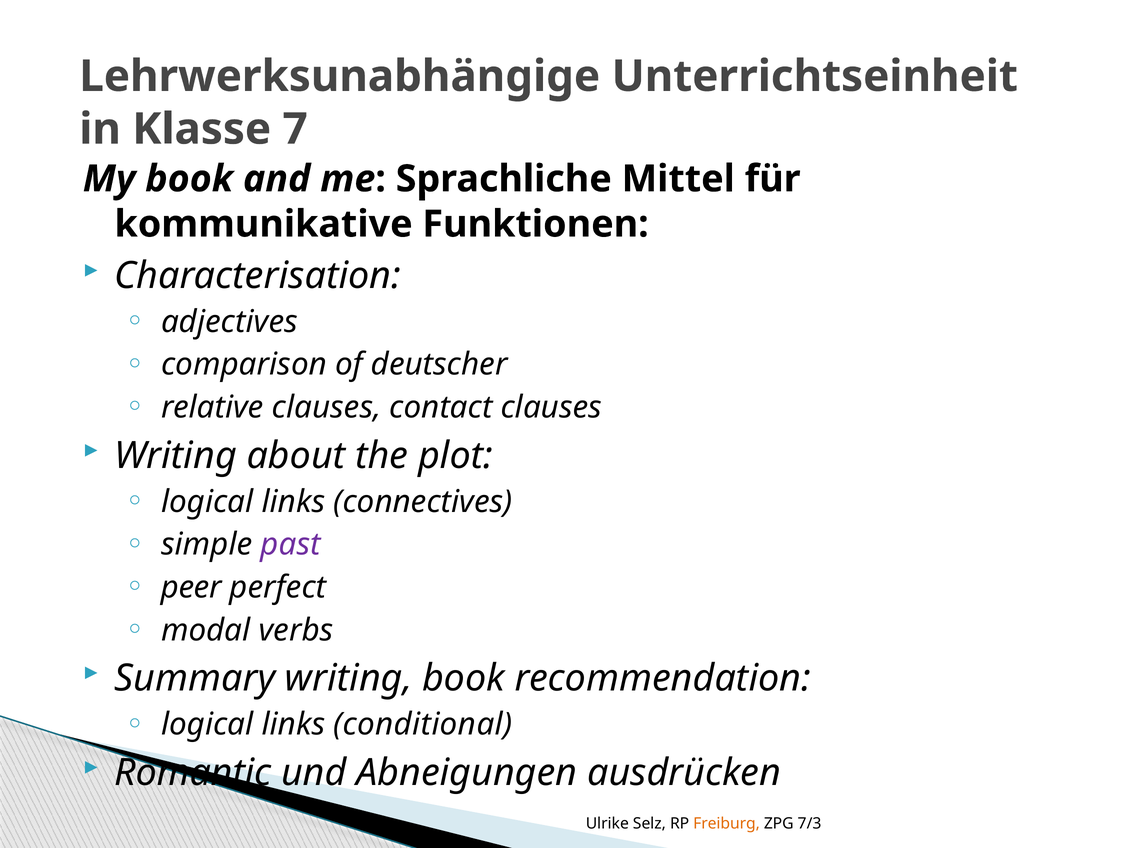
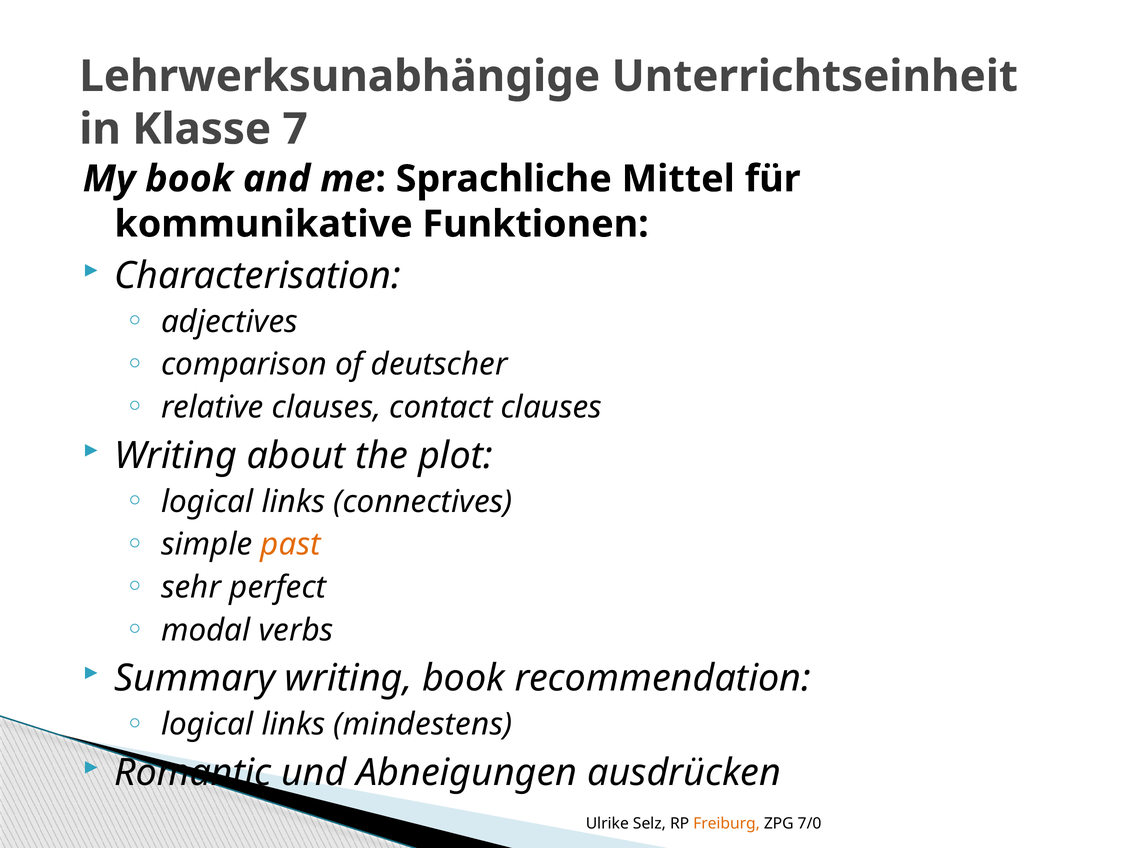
past colour: purple -> orange
peer: peer -> sehr
conditional: conditional -> mindestens
7/3: 7/3 -> 7/0
